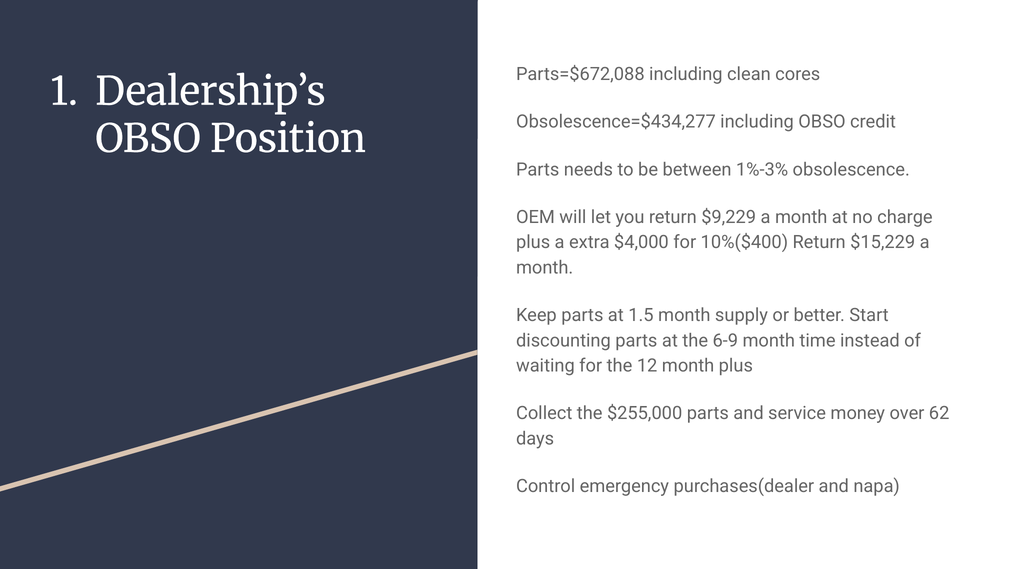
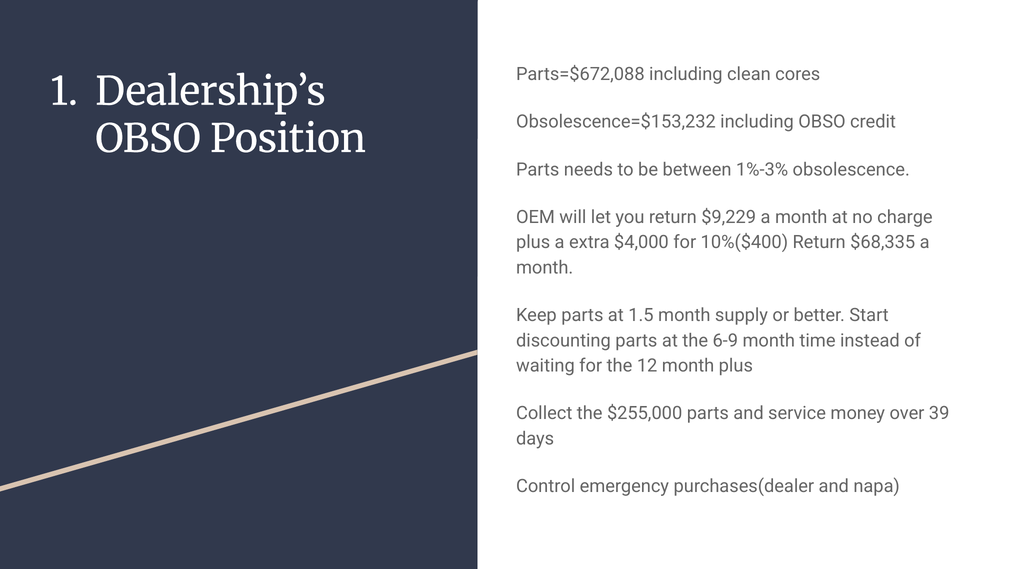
Obsolescence=$434,277: Obsolescence=$434,277 -> Obsolescence=$153,232
$15,229: $15,229 -> $68,335
62: 62 -> 39
